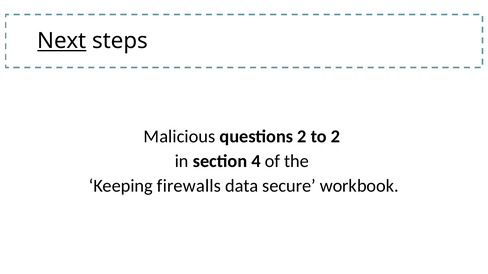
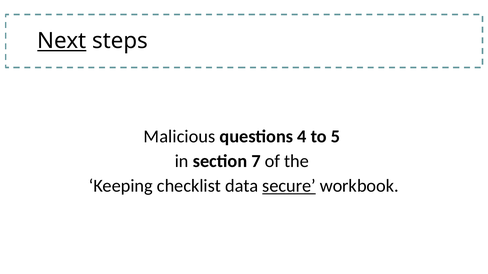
questions 2: 2 -> 4
to 2: 2 -> 5
4: 4 -> 7
firewalls: firewalls -> checklist
secure underline: none -> present
